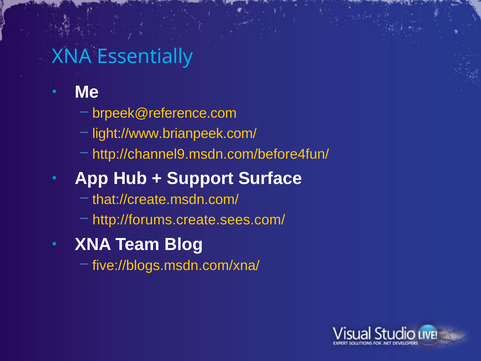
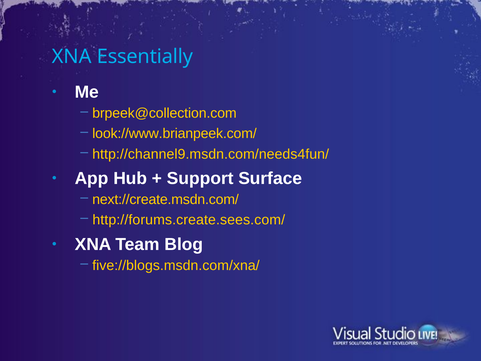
brpeek@reference.com: brpeek@reference.com -> brpeek@collection.com
light://www.brianpeek.com/: light://www.brianpeek.com/ -> look://www.brianpeek.com/
http://channel9.msdn.com/before4fun/: http://channel9.msdn.com/before4fun/ -> http://channel9.msdn.com/needs4fun/
that://create.msdn.com/: that://create.msdn.com/ -> next://create.msdn.com/
